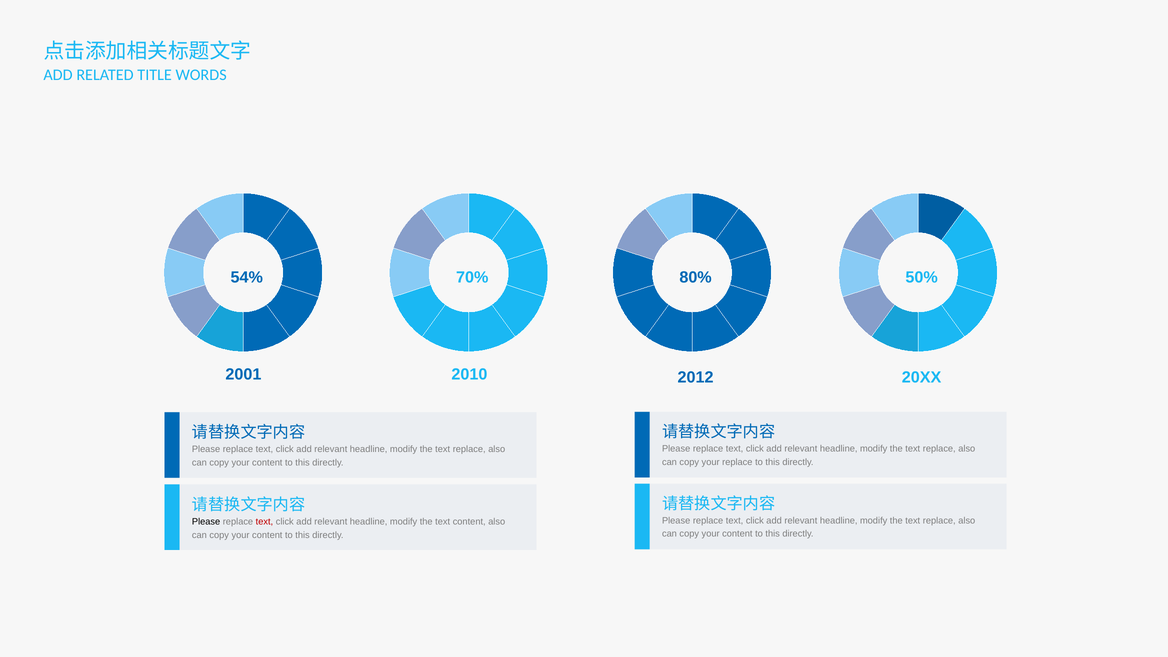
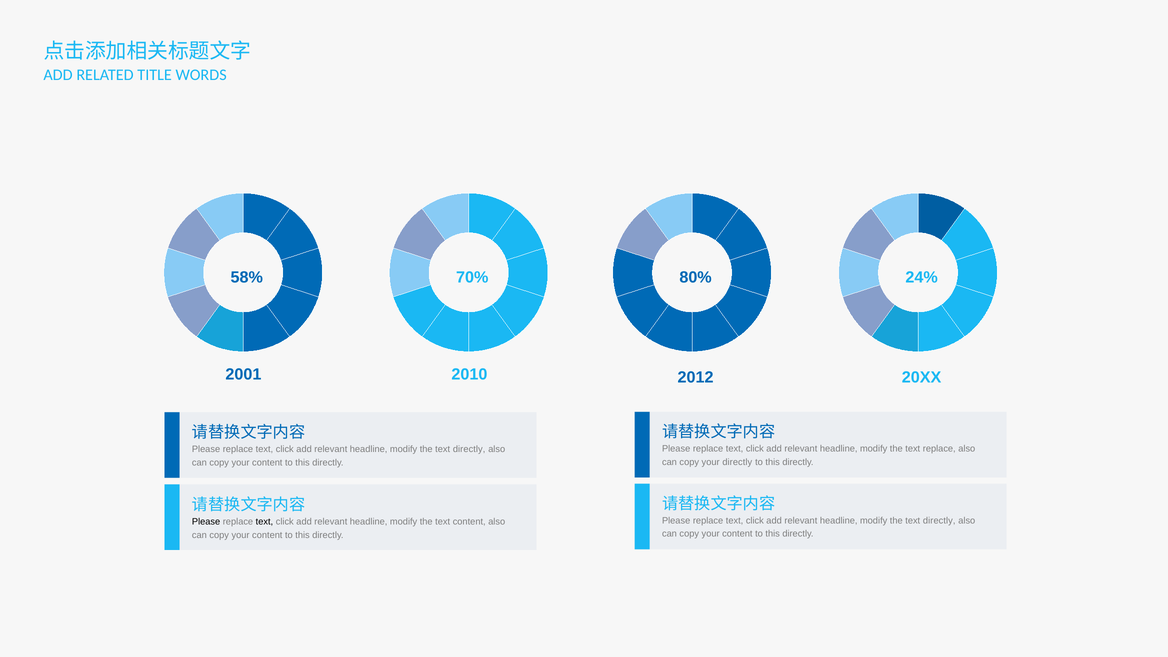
54%: 54% -> 58%
50%: 50% -> 24%
replace at (469, 449): replace -> directly
your replace: replace -> directly
replace at (939, 521): replace -> directly
text at (264, 522) colour: red -> black
